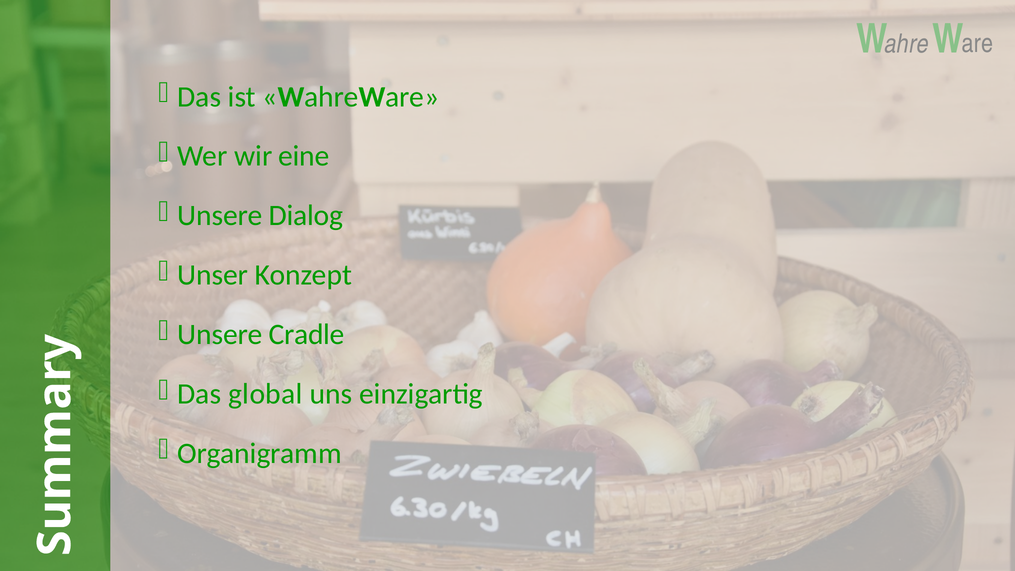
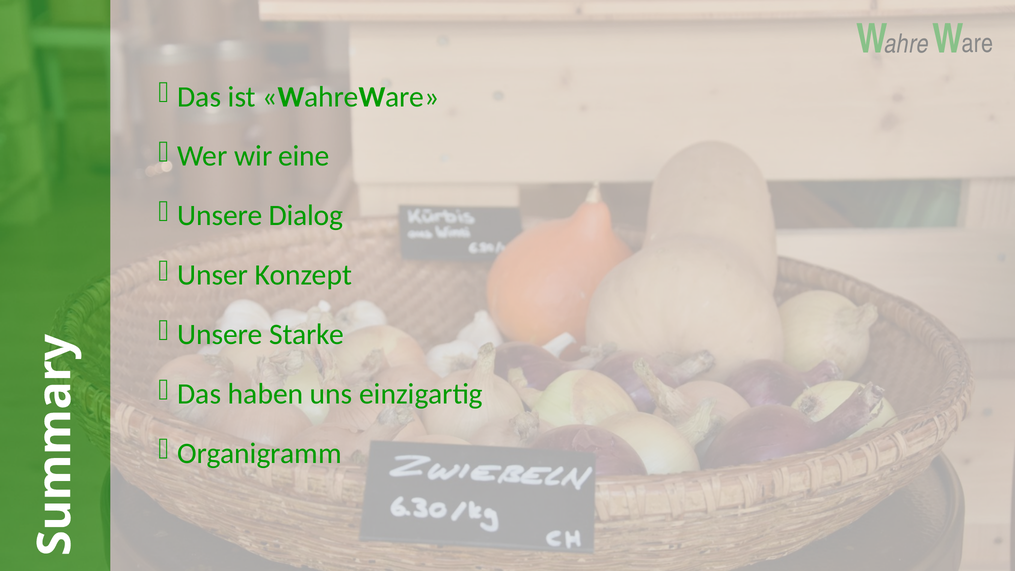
Cradle: Cradle -> Starke
global: global -> haben
